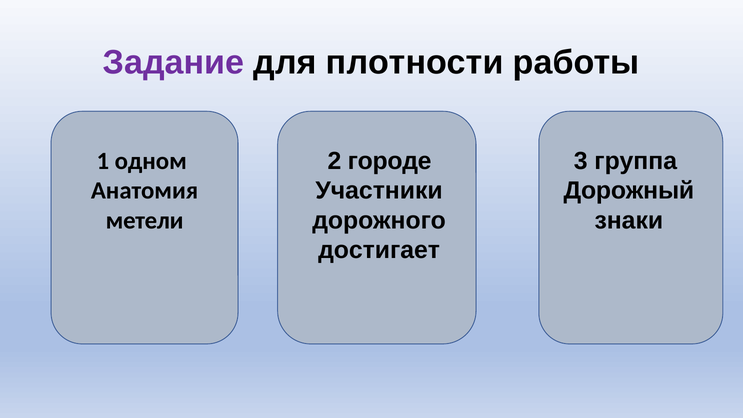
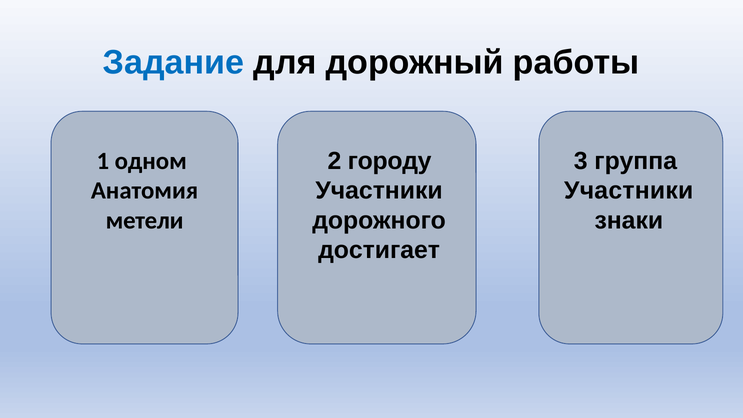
Задание colour: purple -> blue
плотности: плотности -> дорожный
городе: городе -> городу
Дорожный at (629, 191): Дорожный -> Участники
